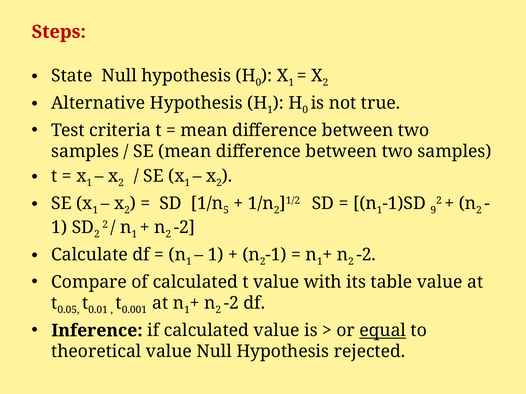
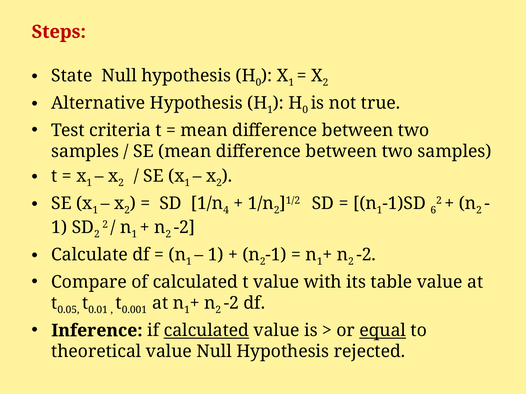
5: 5 -> 4
9: 9 -> 6
calculated at (206, 331) underline: none -> present
